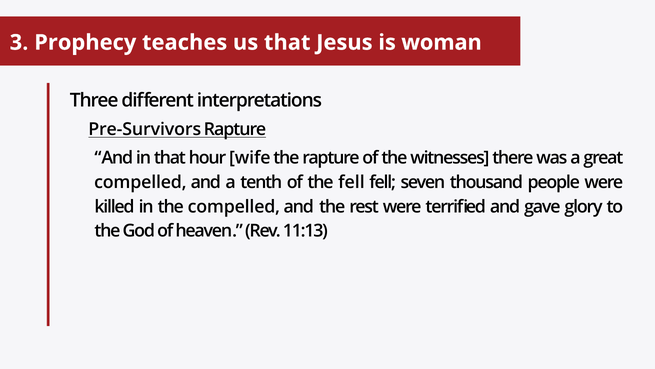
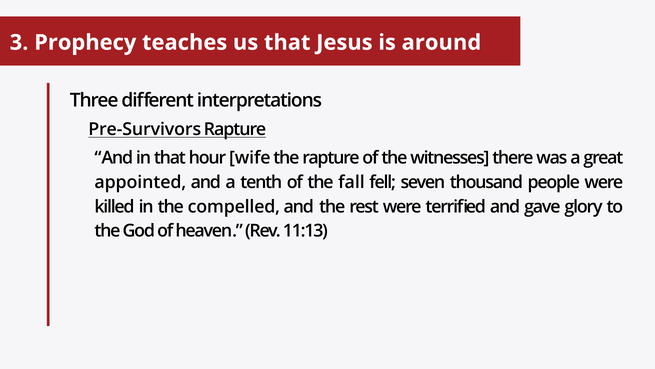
woman: woman -> around
compelled at (140, 183): compelled -> appointed
the fell: fell -> fall
